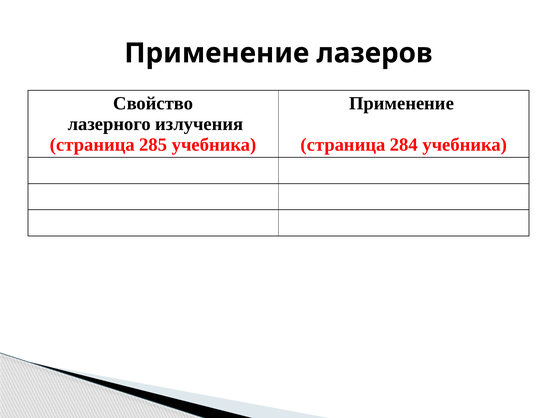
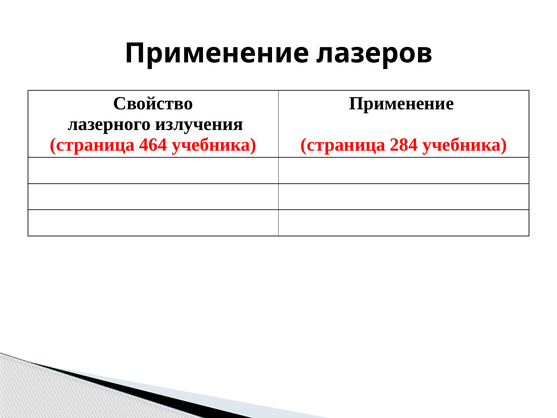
285: 285 -> 464
